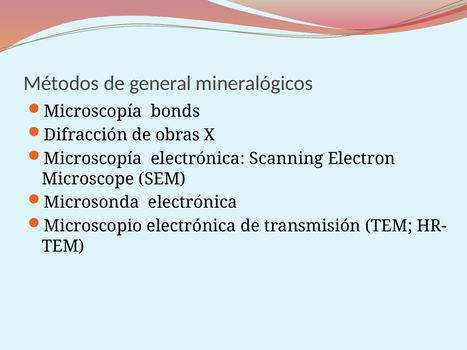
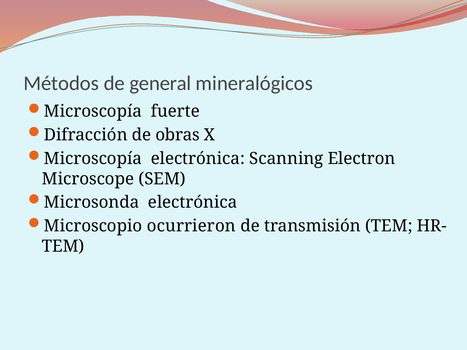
bonds: bonds -> fuerte
Microscopio electrónica: electrónica -> ocurrieron
